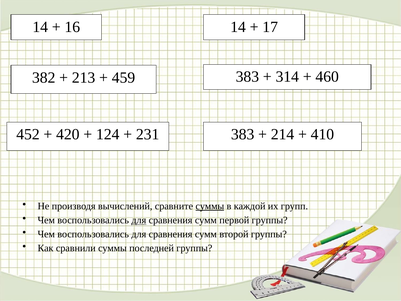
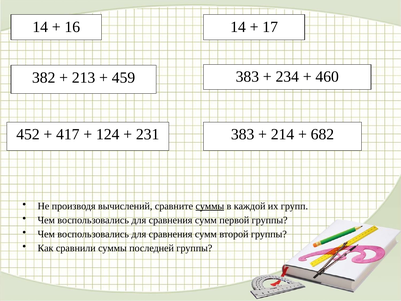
314: 314 -> 234
420: 420 -> 417
410: 410 -> 682
для at (139, 220) underline: present -> none
